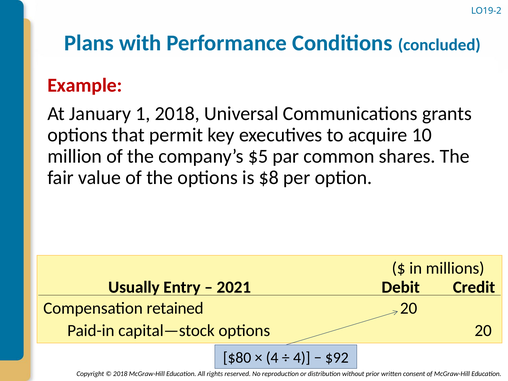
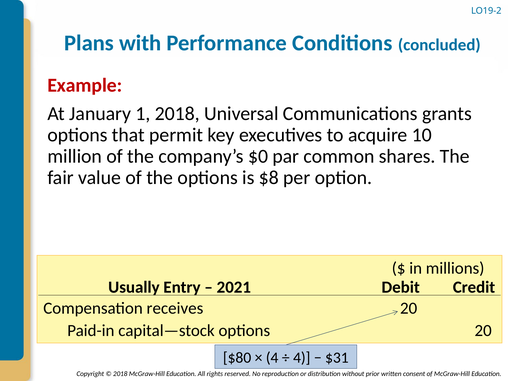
$5: $5 -> $0
retained: retained -> receives
$92: $92 -> $31
